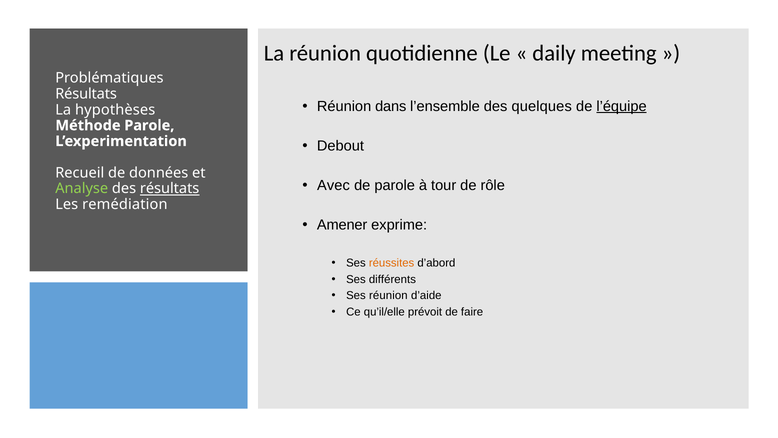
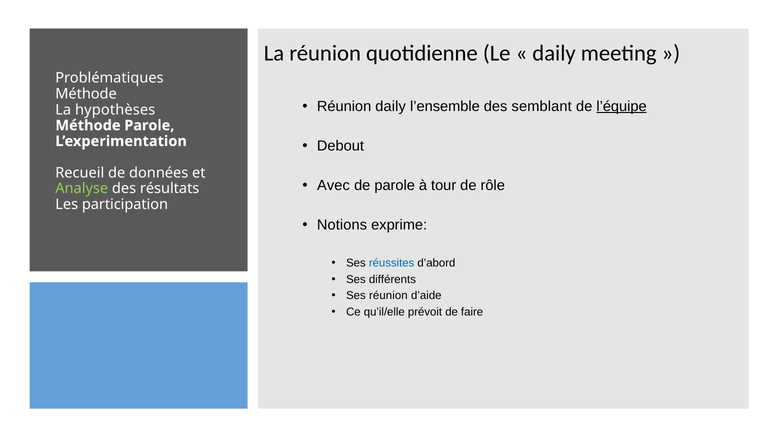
Résultats at (86, 94): Résultats -> Méthode
Réunion dans: dans -> daily
quelques: quelques -> semblant
résultats at (170, 188) underline: present -> none
remédiation: remédiation -> participation
Amener: Amener -> Notions
réussites colour: orange -> blue
